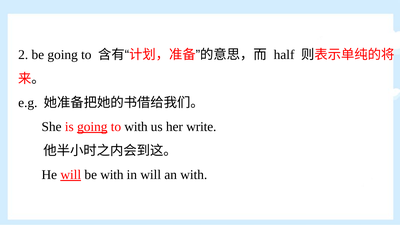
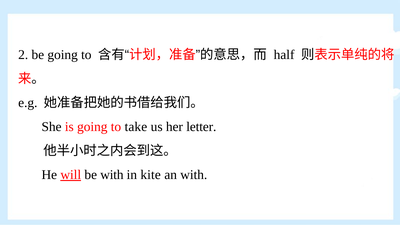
going at (92, 127) underline: present -> none
to with: with -> take
write: write -> letter
in will: will -> kite
